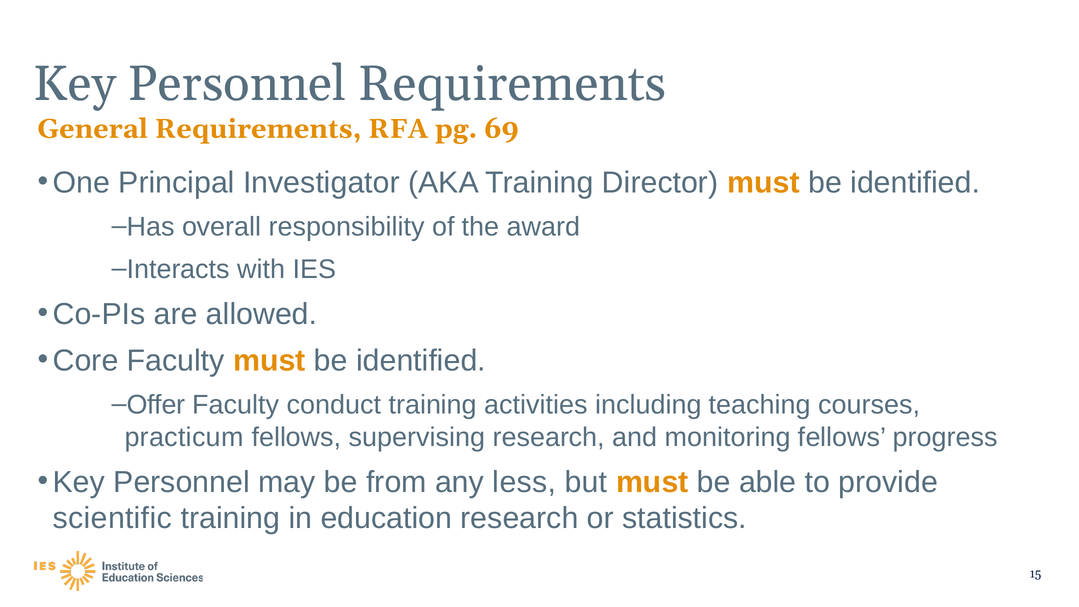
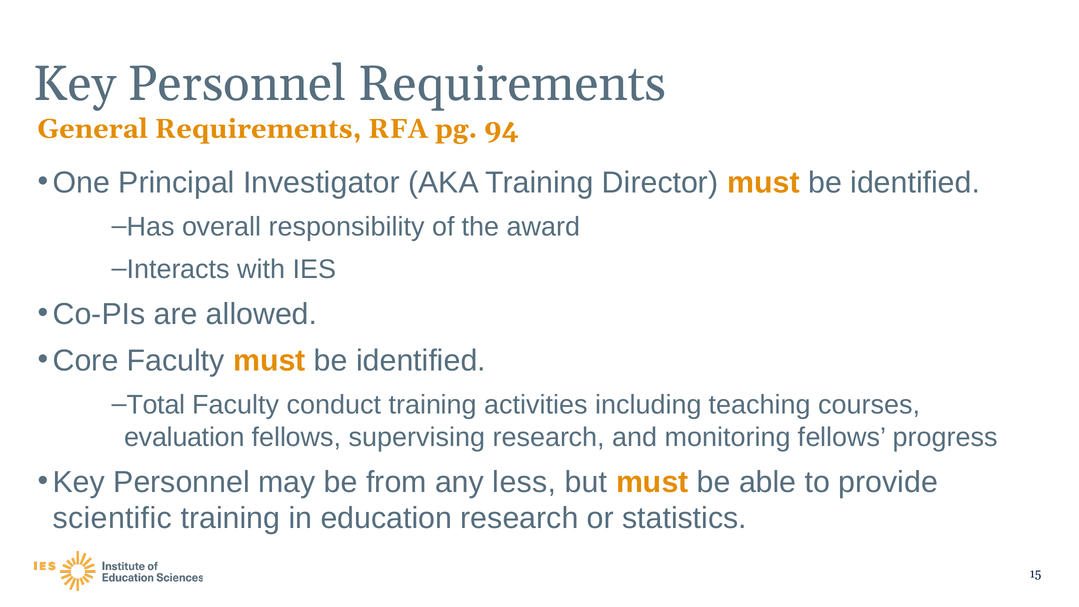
69: 69 -> 94
Offer: Offer -> Total
practicum: practicum -> evaluation
